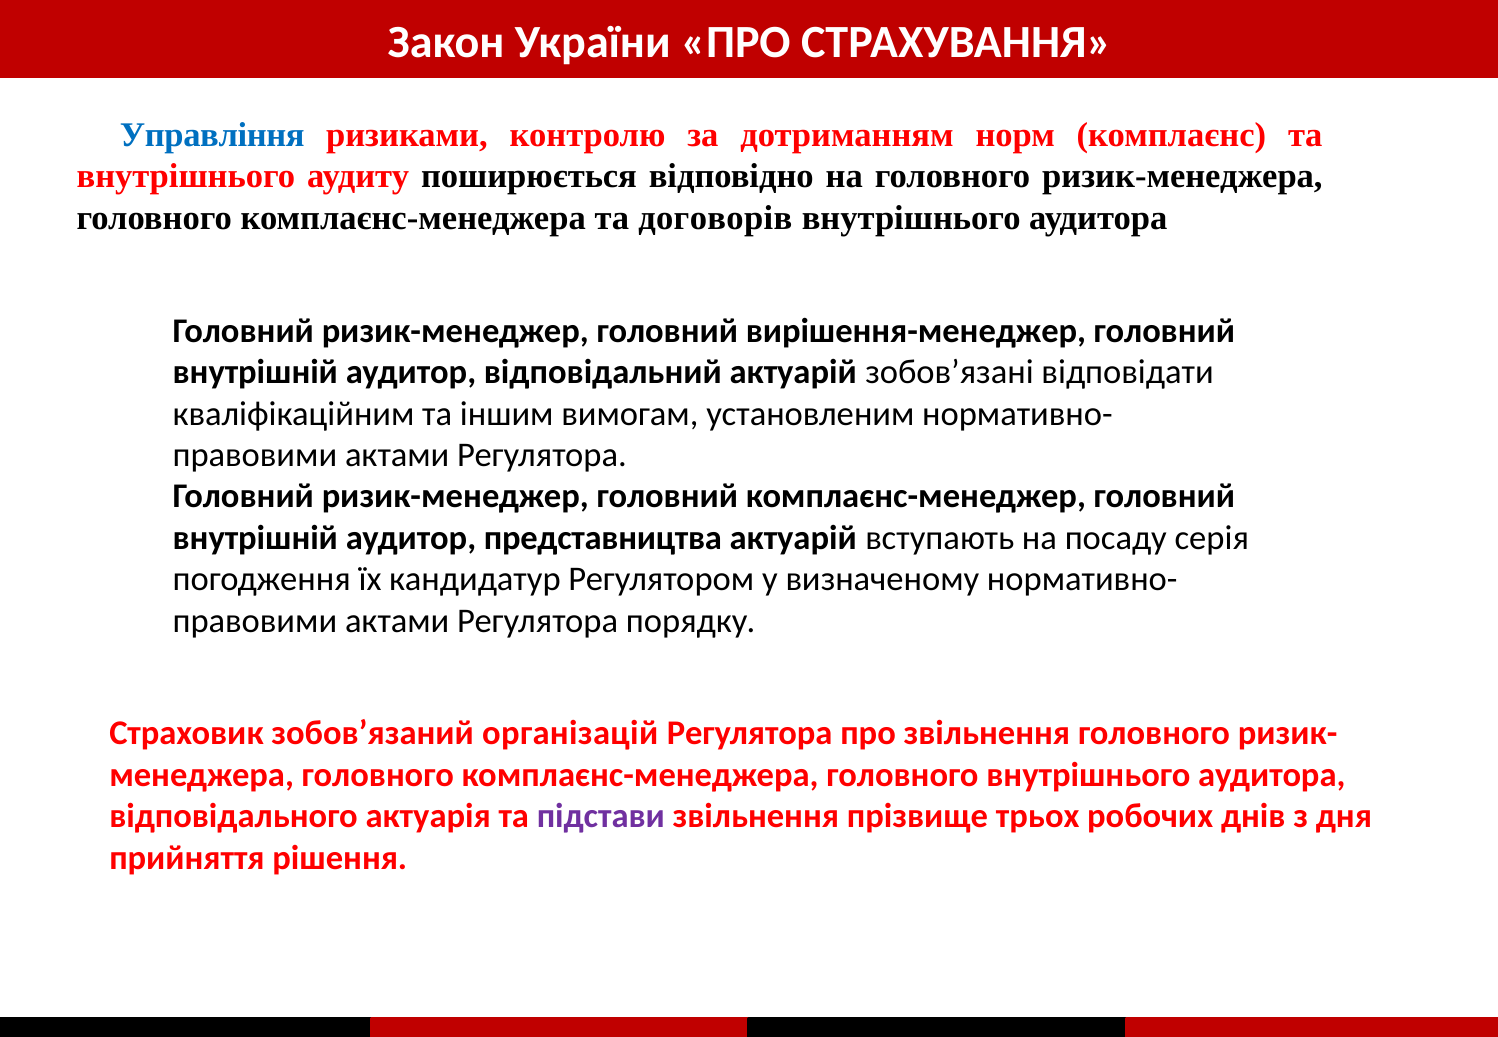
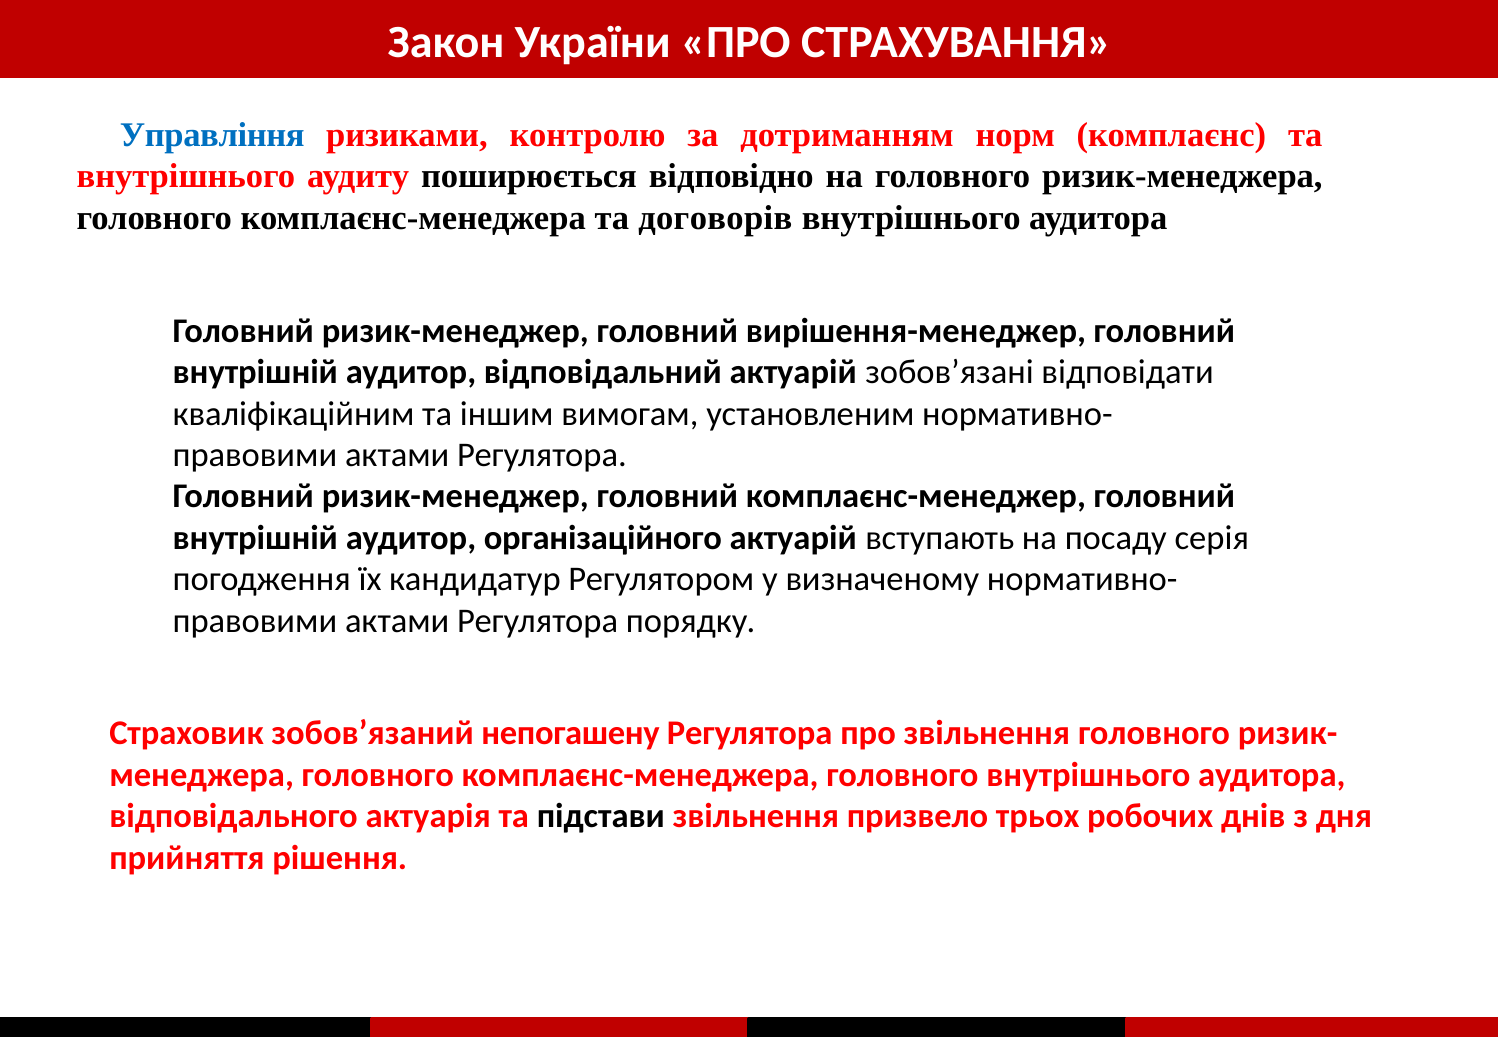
представництва: представництва -> організаційного
організацій: організацій -> непогашену
підстави colour: purple -> black
прізвище: прізвище -> призвело
